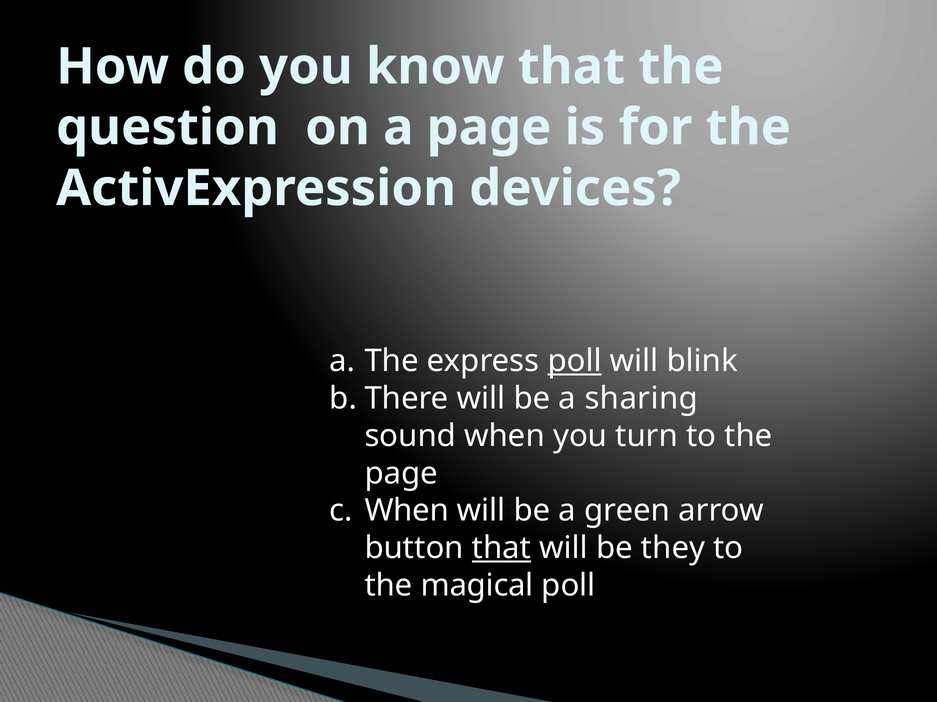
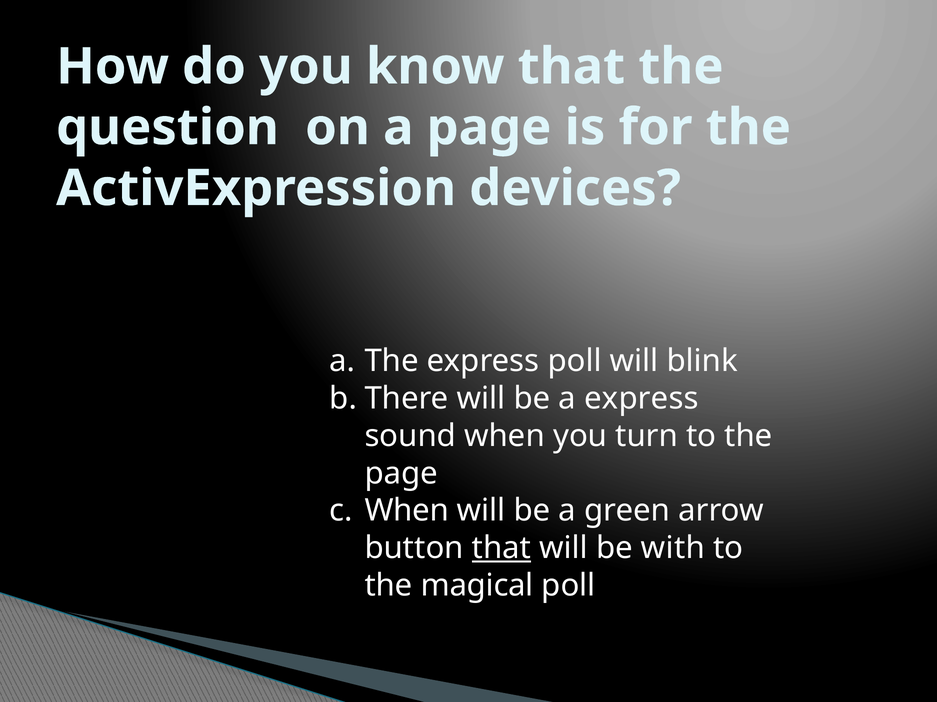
poll at (575, 361) underline: present -> none
a sharing: sharing -> express
they: they -> with
